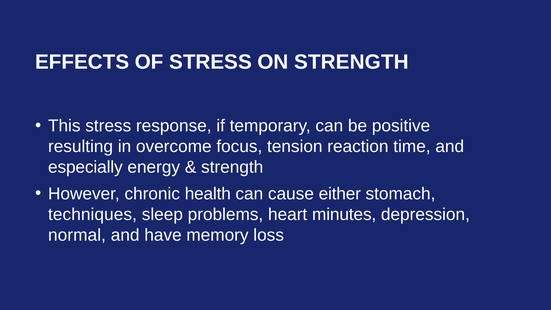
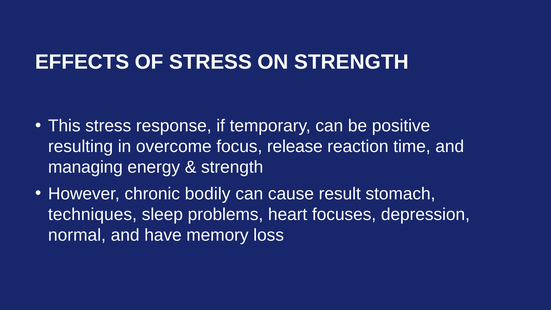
tension: tension -> release
especially: especially -> managing
health: health -> bodily
either: either -> result
minutes: minutes -> focuses
